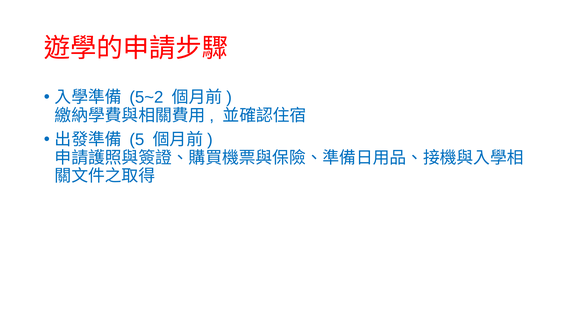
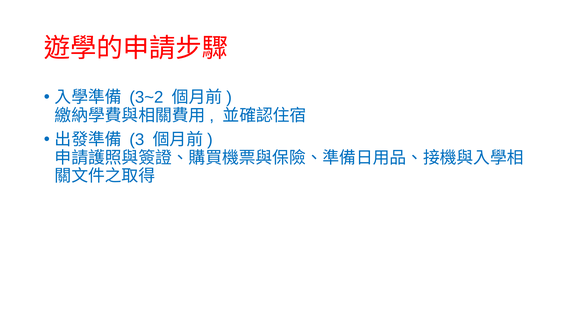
5~2: 5~2 -> 3~2
5: 5 -> 3
